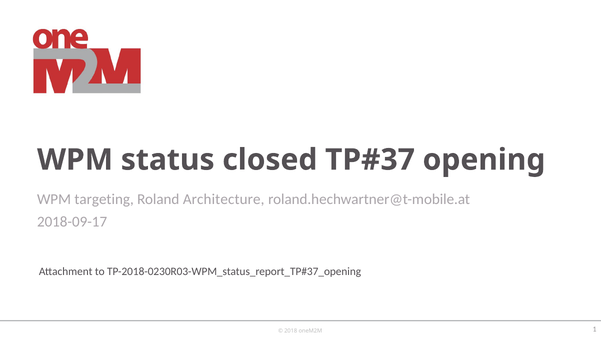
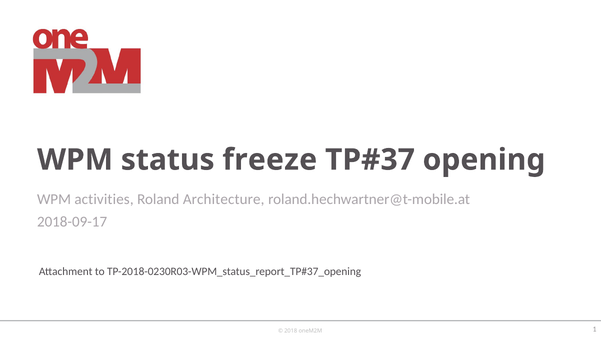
closed: closed -> freeze
targeting: targeting -> activities
